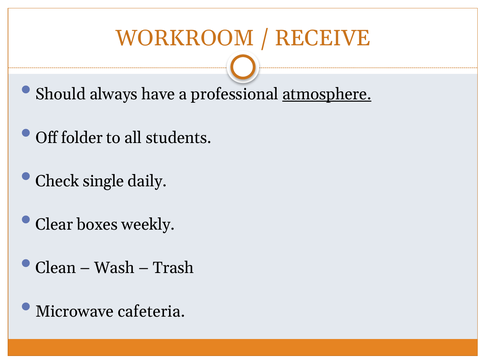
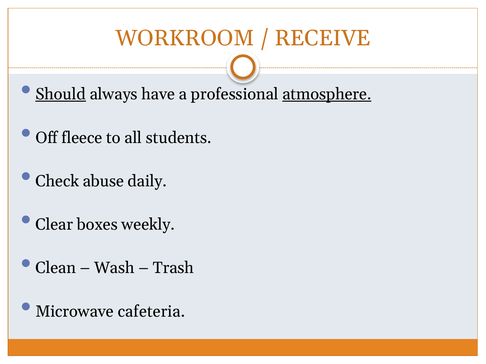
Should underline: none -> present
folder: folder -> fleece
single: single -> abuse
